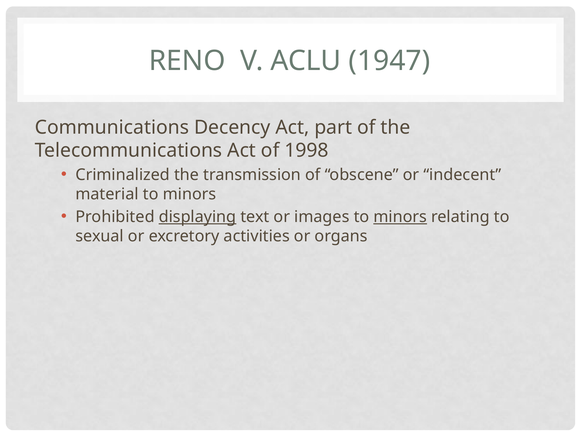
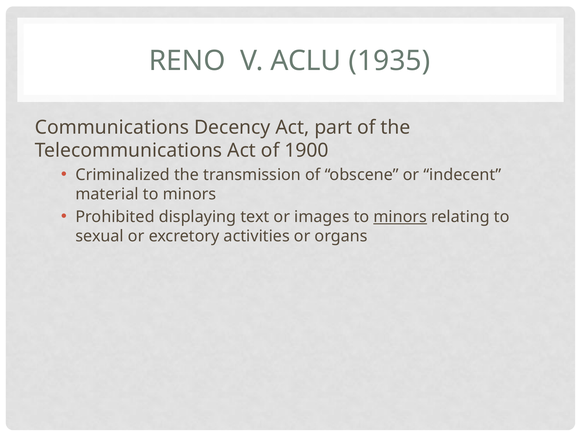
1947: 1947 -> 1935
1998: 1998 -> 1900
displaying underline: present -> none
